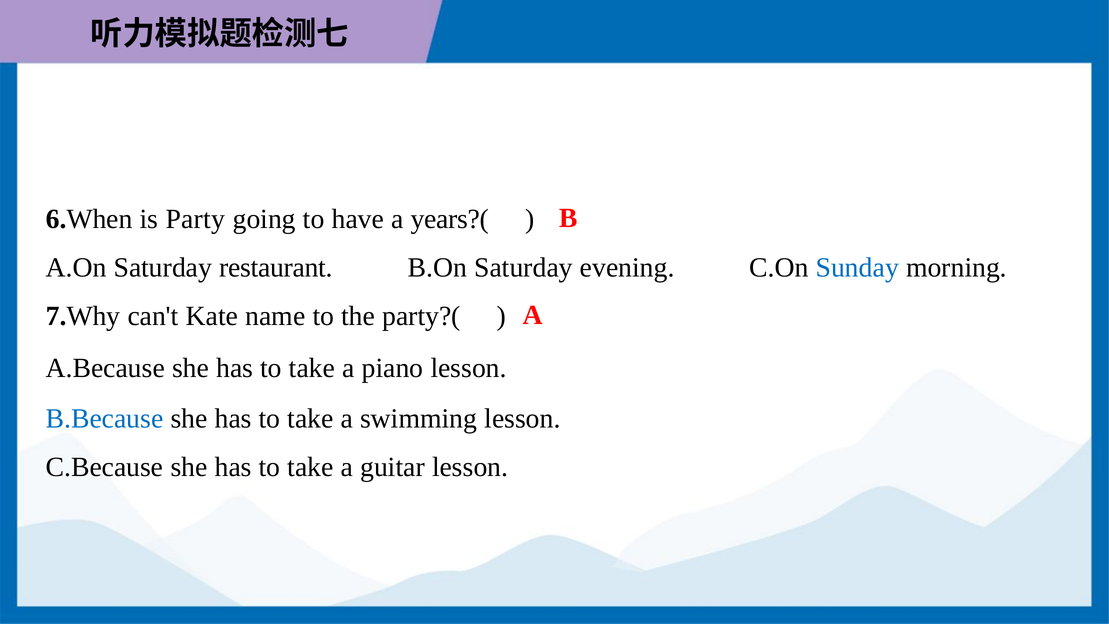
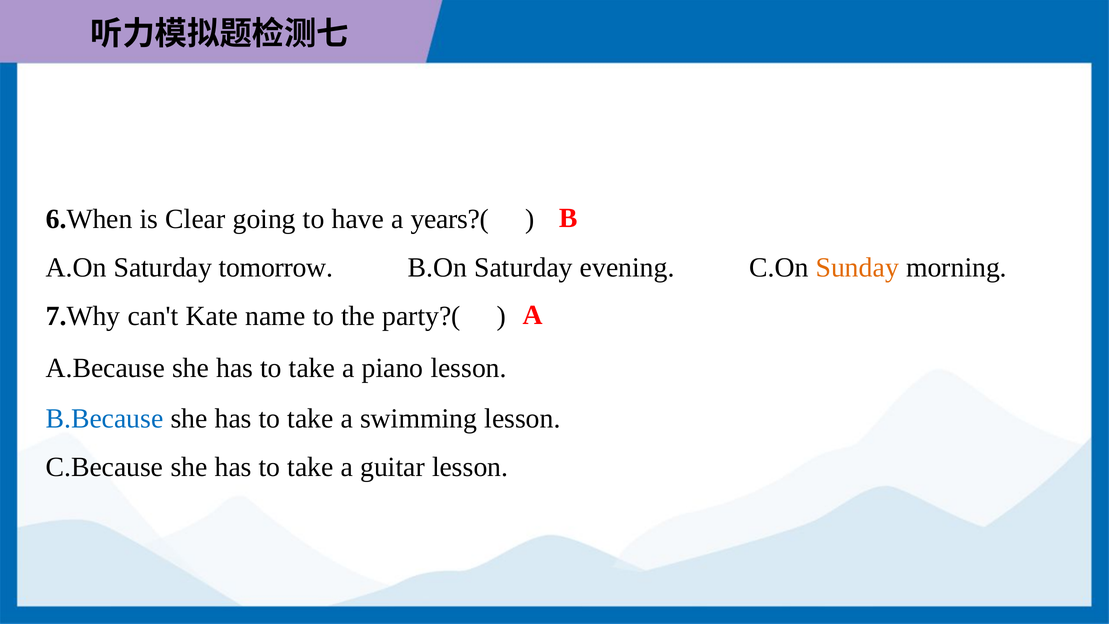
Party: Party -> Clear
restaurant: restaurant -> tomorrow
Sunday colour: blue -> orange
